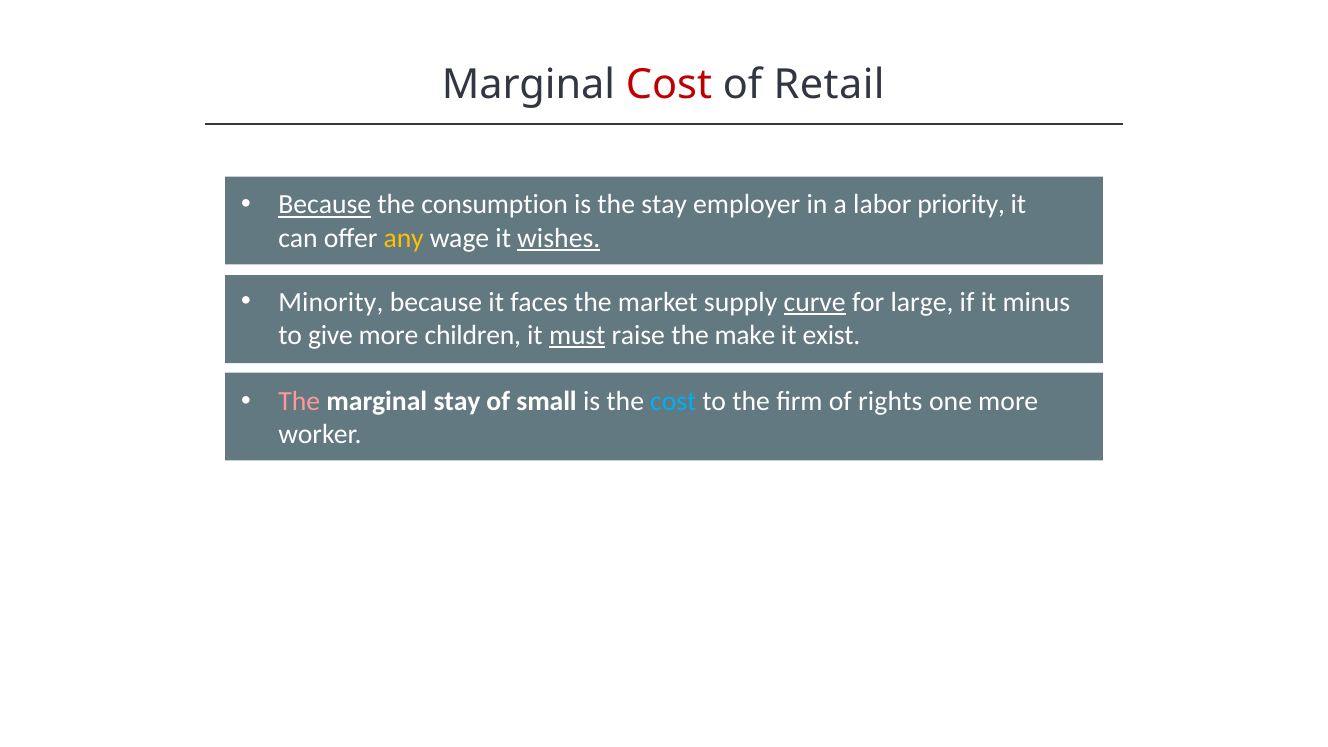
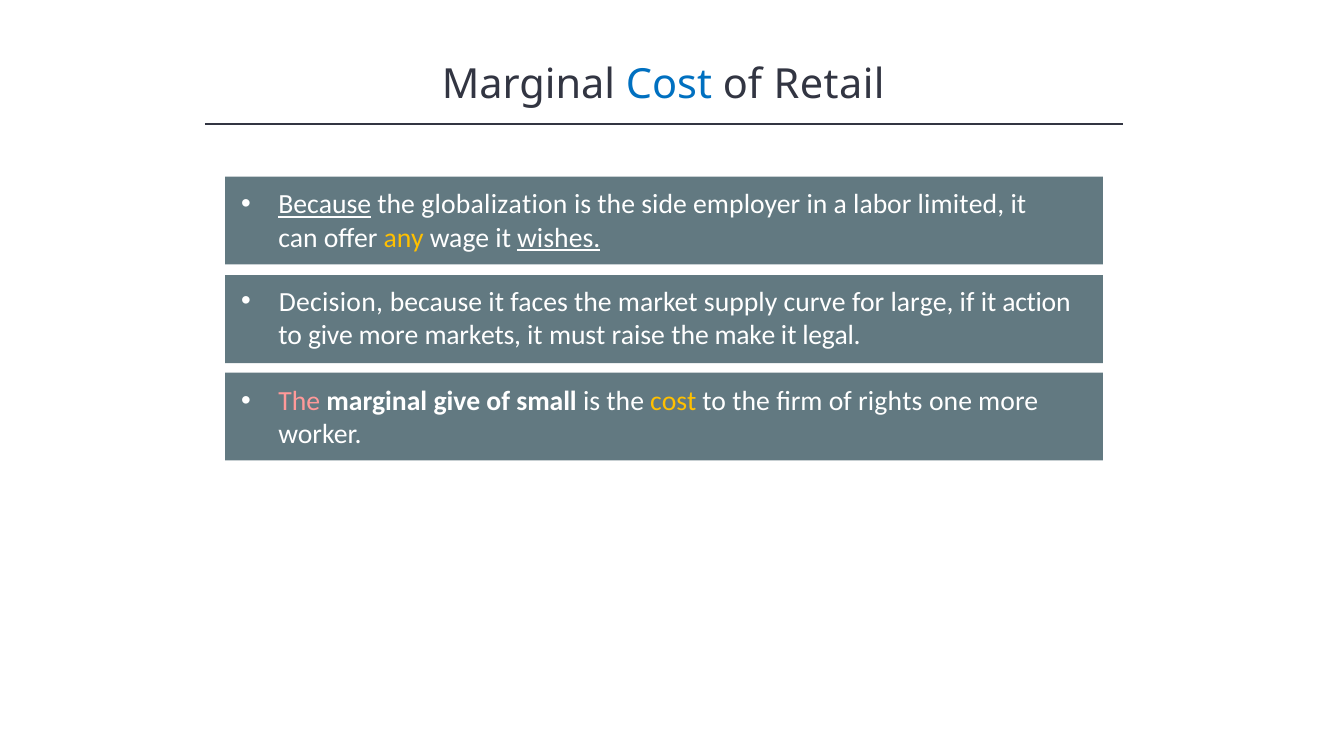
Cost at (669, 85) colour: red -> blue
consumption: consumption -> globalization
the stay: stay -> side
priority: priority -> limited
Minority: Minority -> Decision
curve underline: present -> none
minus: minus -> action
children: children -> markets
must underline: present -> none
exist: exist -> legal
marginal stay: stay -> give
cost at (673, 401) colour: light blue -> yellow
